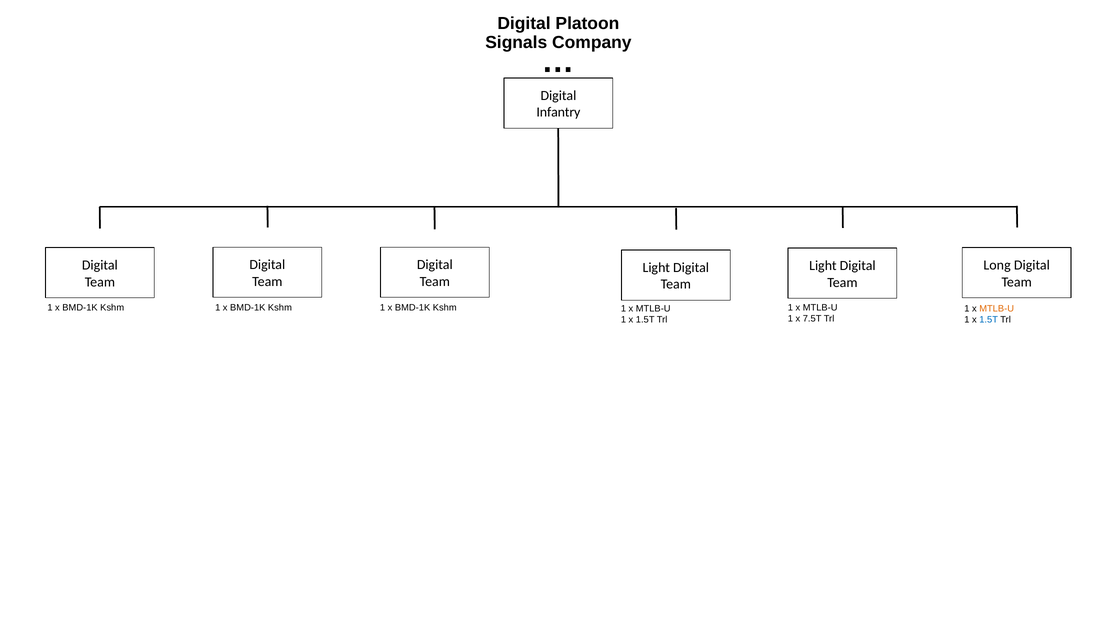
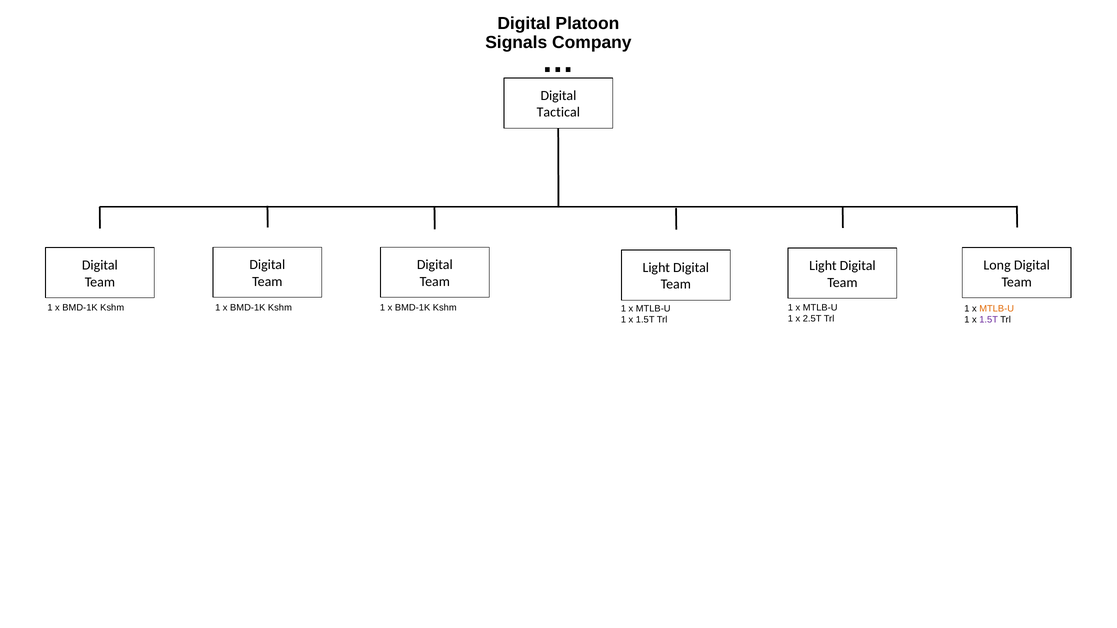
Infantry: Infantry -> Tactical
7.5T: 7.5T -> 2.5T
1.5T at (989, 320) colour: blue -> purple
